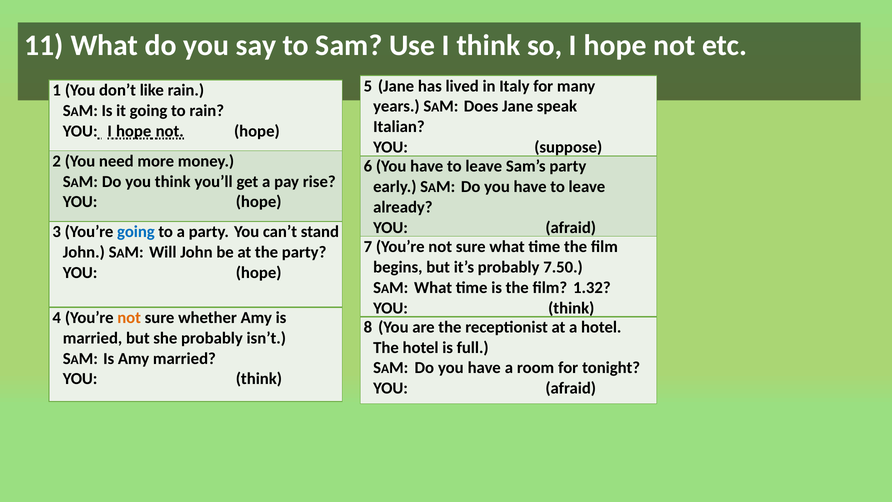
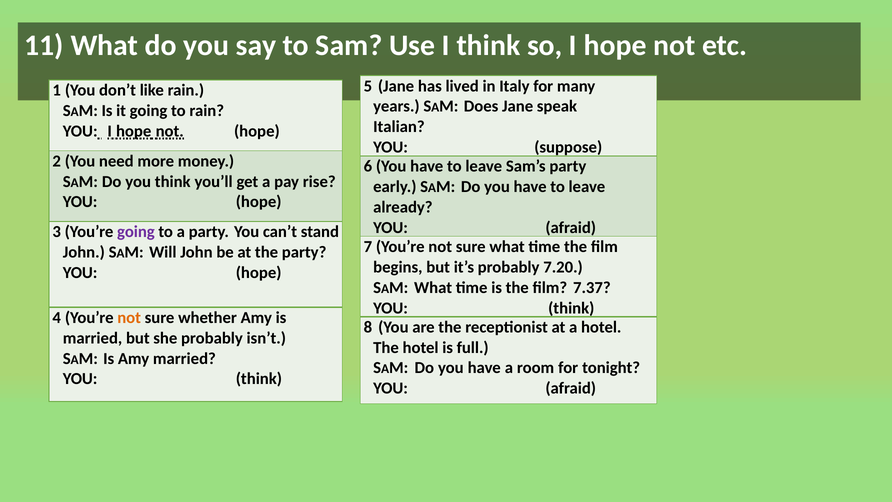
going at (136, 232) colour: blue -> purple
7.50: 7.50 -> 7.20
1.32: 1.32 -> 7.37
